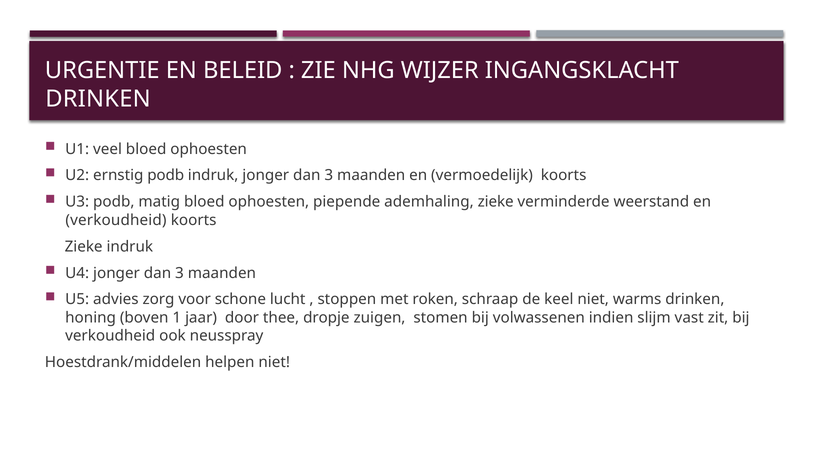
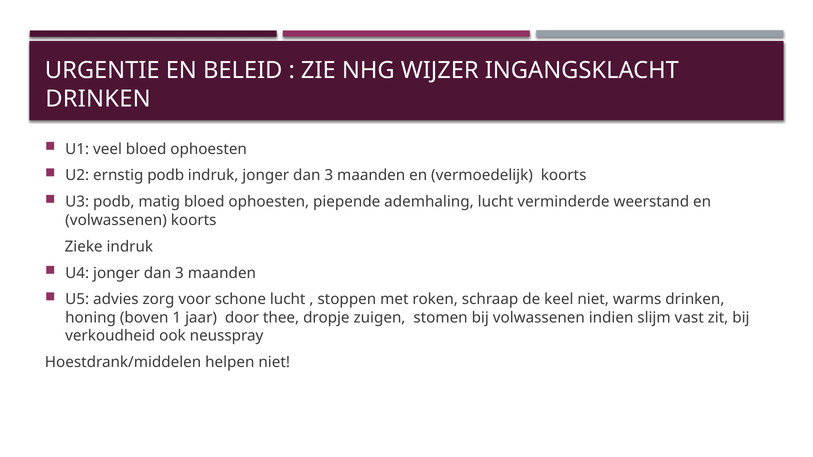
ademhaling zieke: zieke -> lucht
verkoudheid at (116, 220): verkoudheid -> volwassenen
